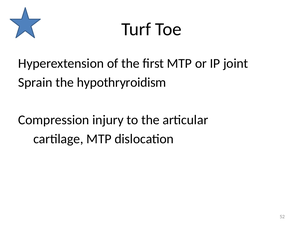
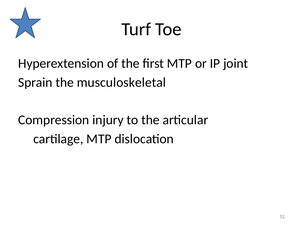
hypothryroidism: hypothryroidism -> musculoskeletal
